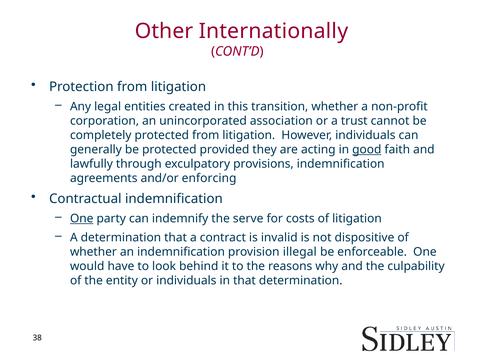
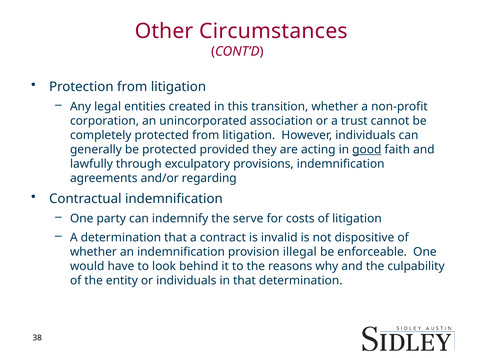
Internationally: Internationally -> Circumstances
enforcing: enforcing -> regarding
One at (82, 219) underline: present -> none
